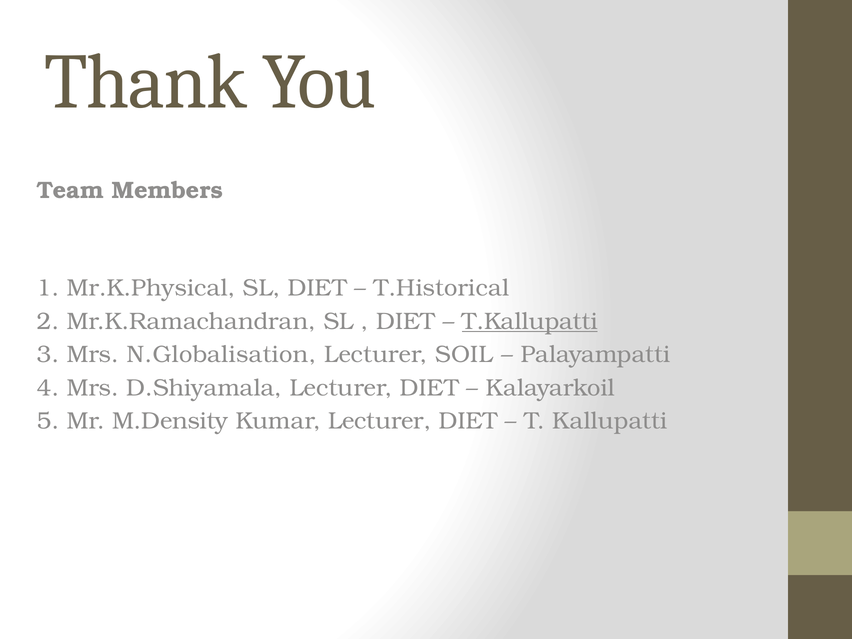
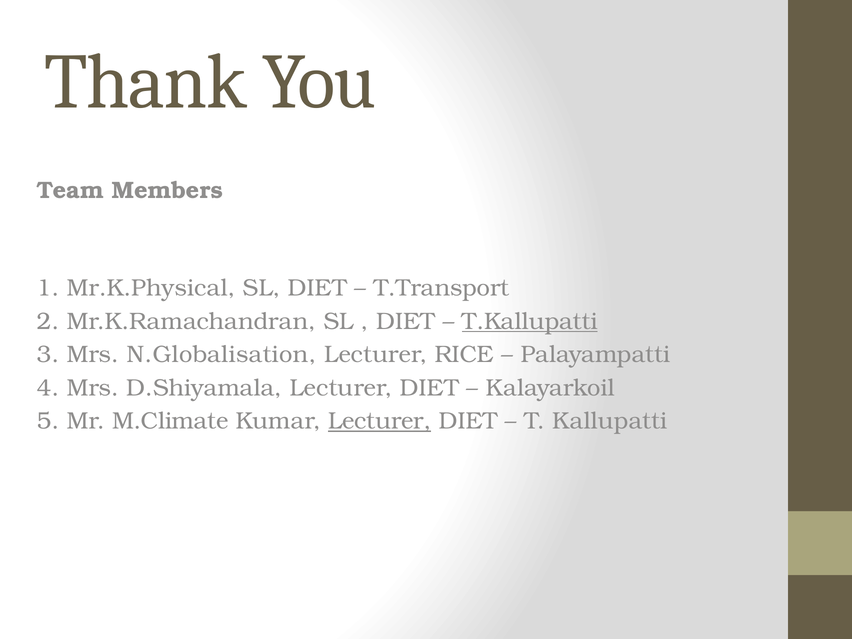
T.Historical: T.Historical -> T.Transport
SOIL: SOIL -> RICE
M.Density: M.Density -> M.Climate
Lecturer at (380, 421) underline: none -> present
